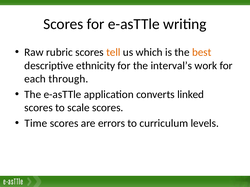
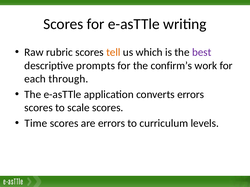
best colour: orange -> purple
ethnicity: ethnicity -> prompts
interval’s: interval’s -> confirm’s
converts linked: linked -> errors
